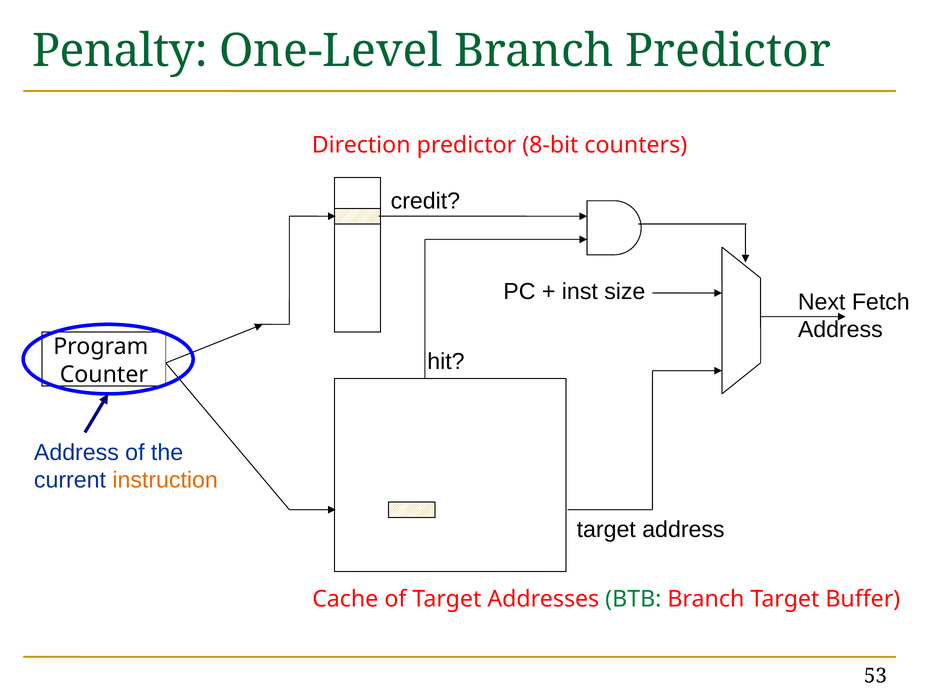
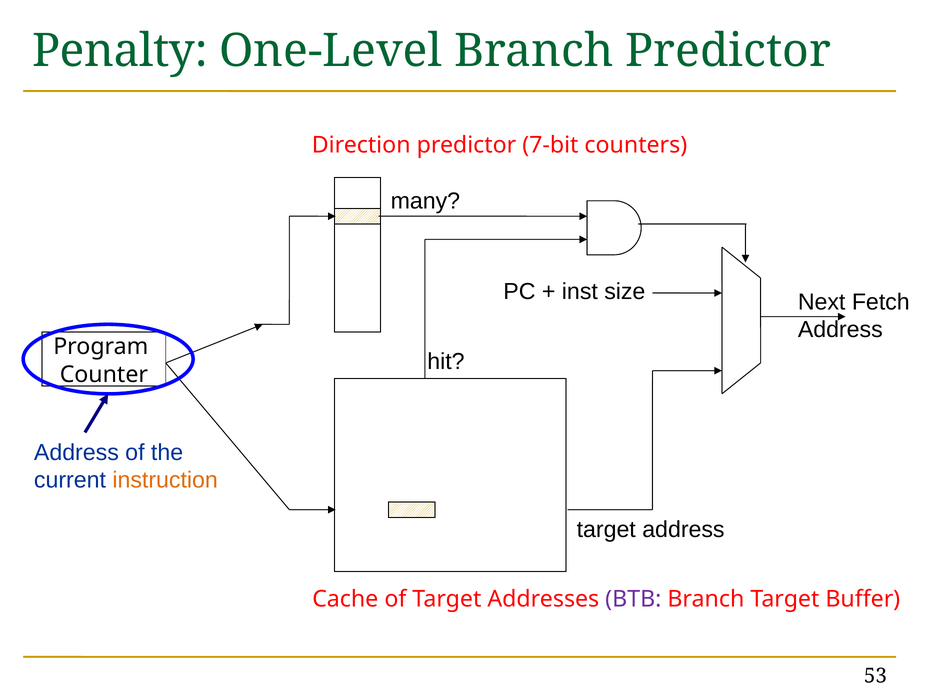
8-bit: 8-bit -> 7-bit
credit: credit -> many
BTB colour: green -> purple
